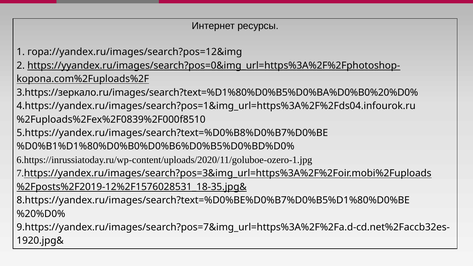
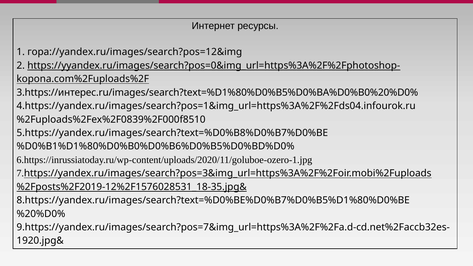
3.https://зеркало.ru/images/search?text=%D1%80%D0%B5%D0%BA%D0%B0%20%D0%: 3.https://зеркало.ru/images/search?text=%D1%80%D0%B5%D0%BA%D0%B0%20%D0% -> 3.https://интерес.ru/images/search?text=%D1%80%D0%B5%D0%BA%D0%B0%20%D0%
